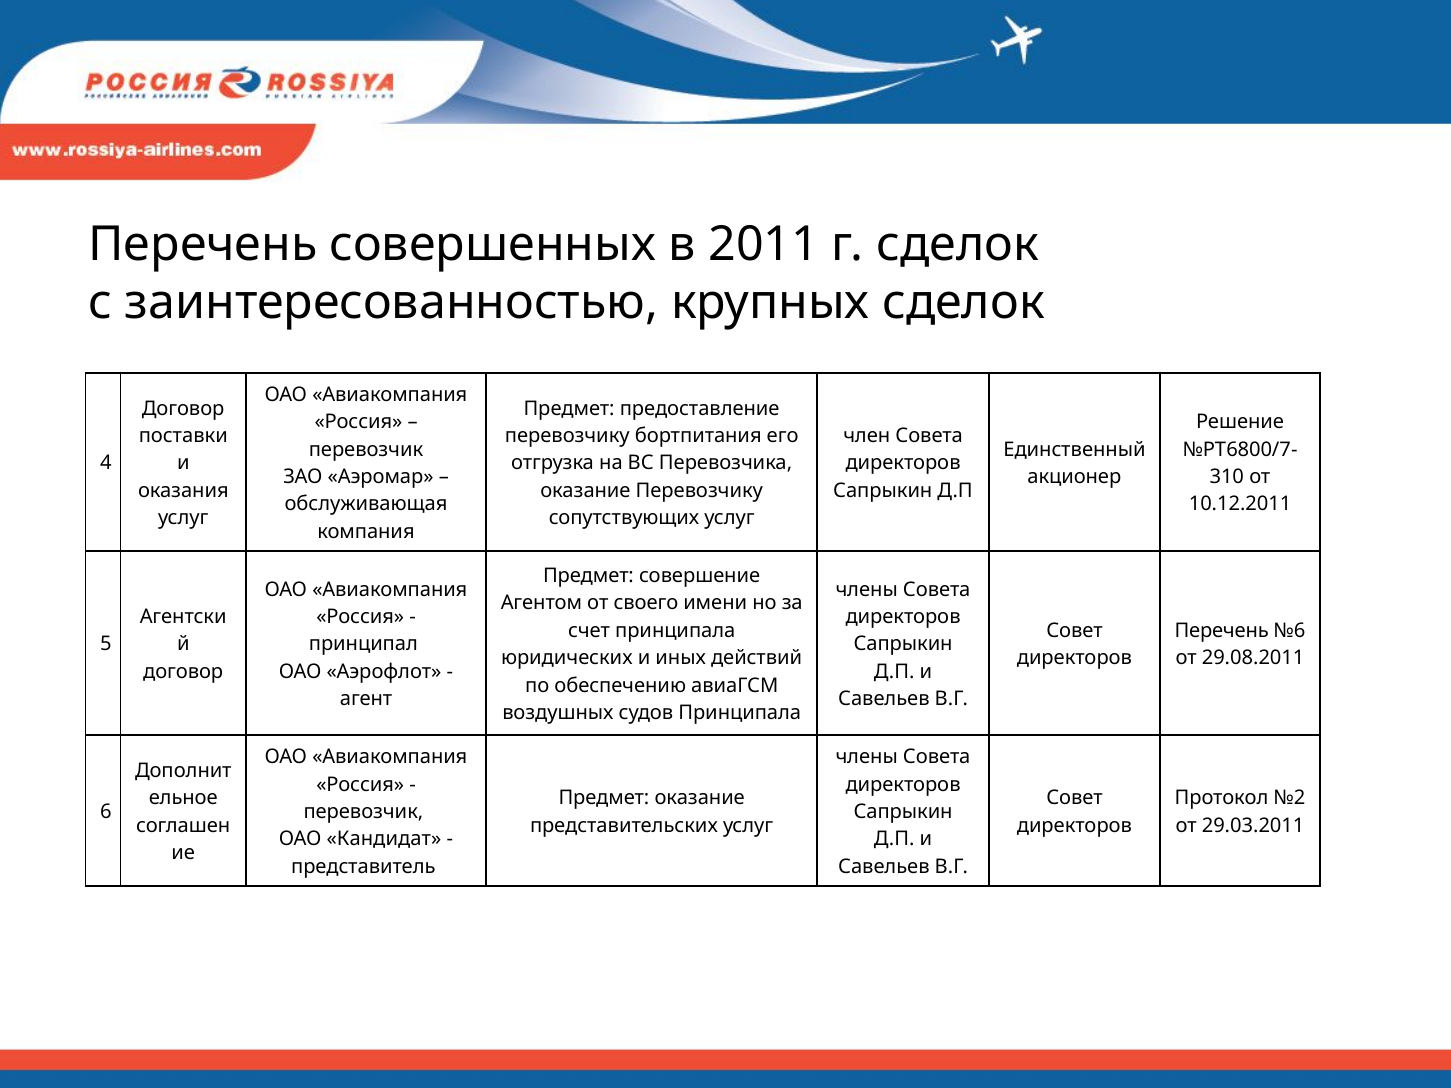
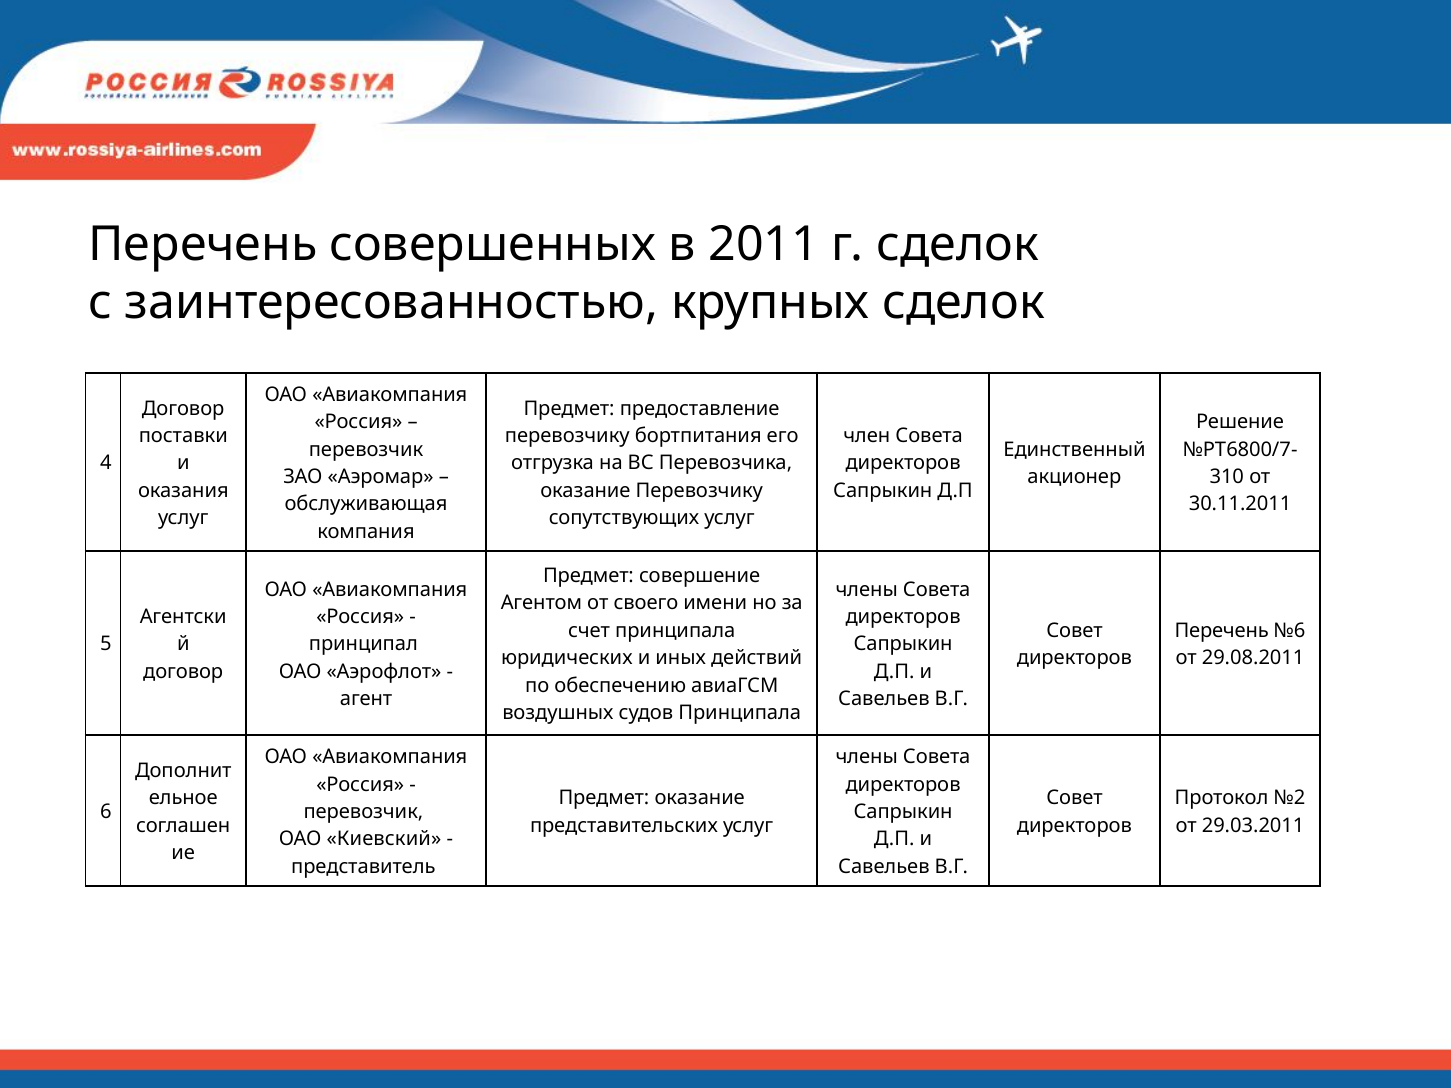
10.12.2011: 10.12.2011 -> 30.11.2011
Кандидат: Кандидат -> Киевский
